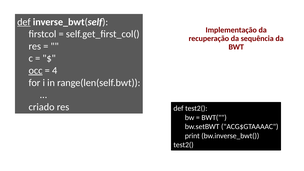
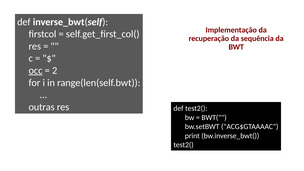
def at (24, 22) underline: present -> none
4: 4 -> 2
criado: criado -> outras
